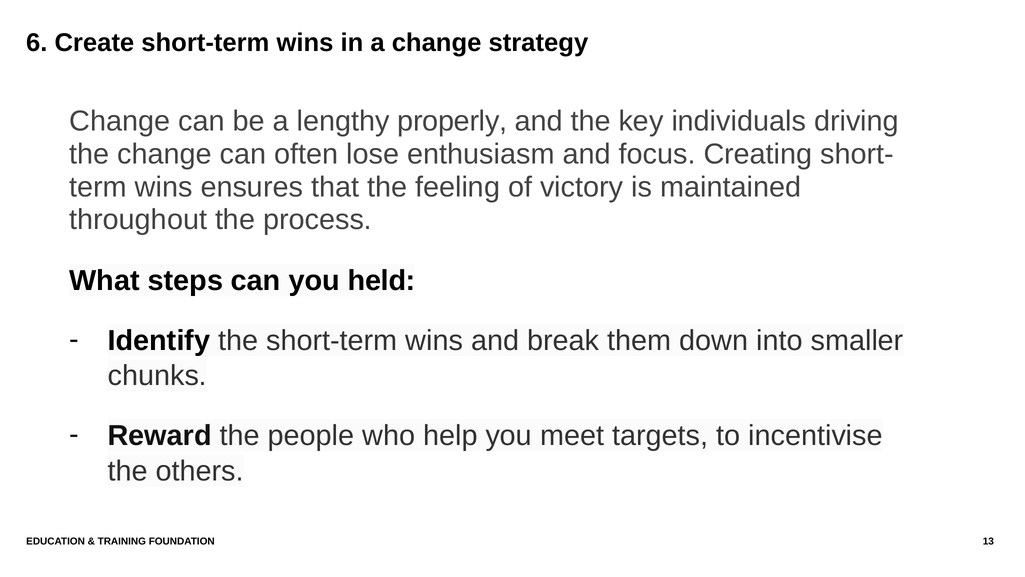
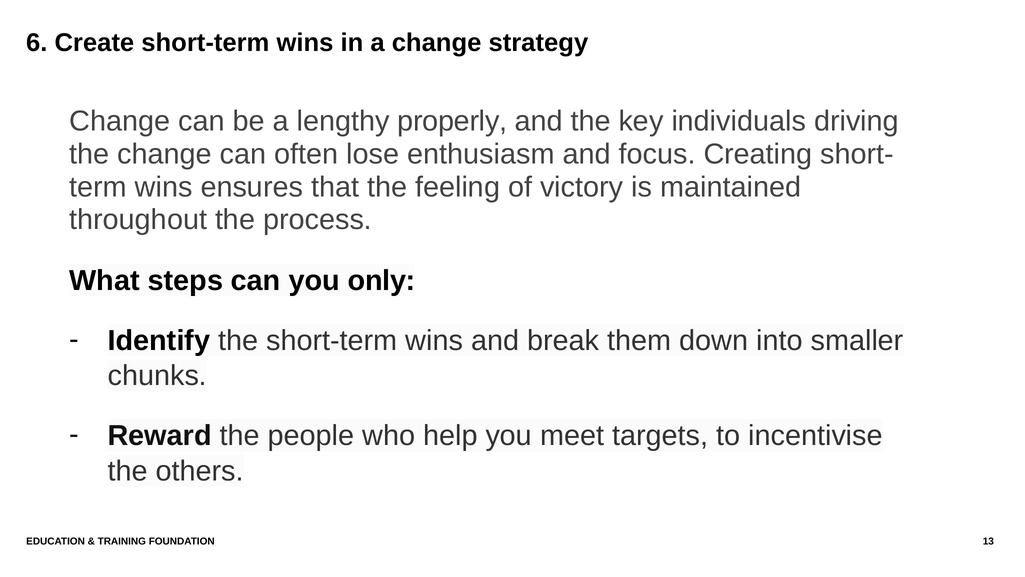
held: held -> only
